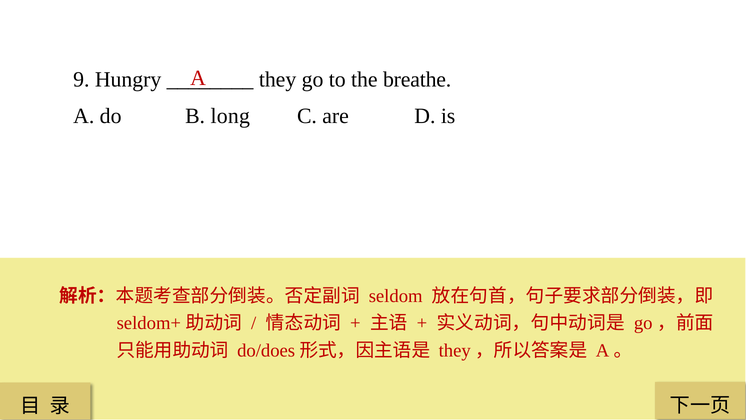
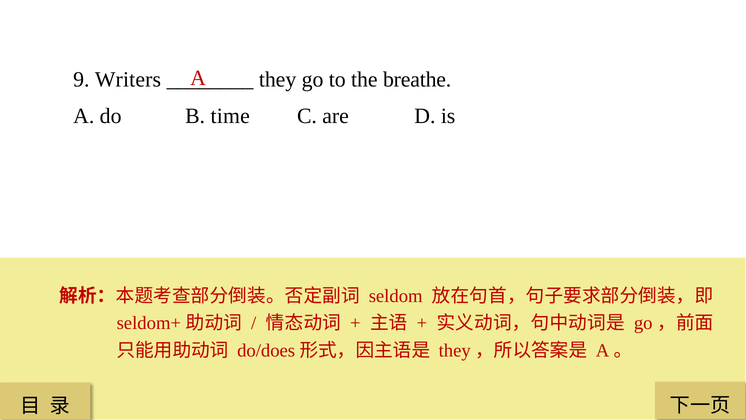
Hungry: Hungry -> Writers
long: long -> time
